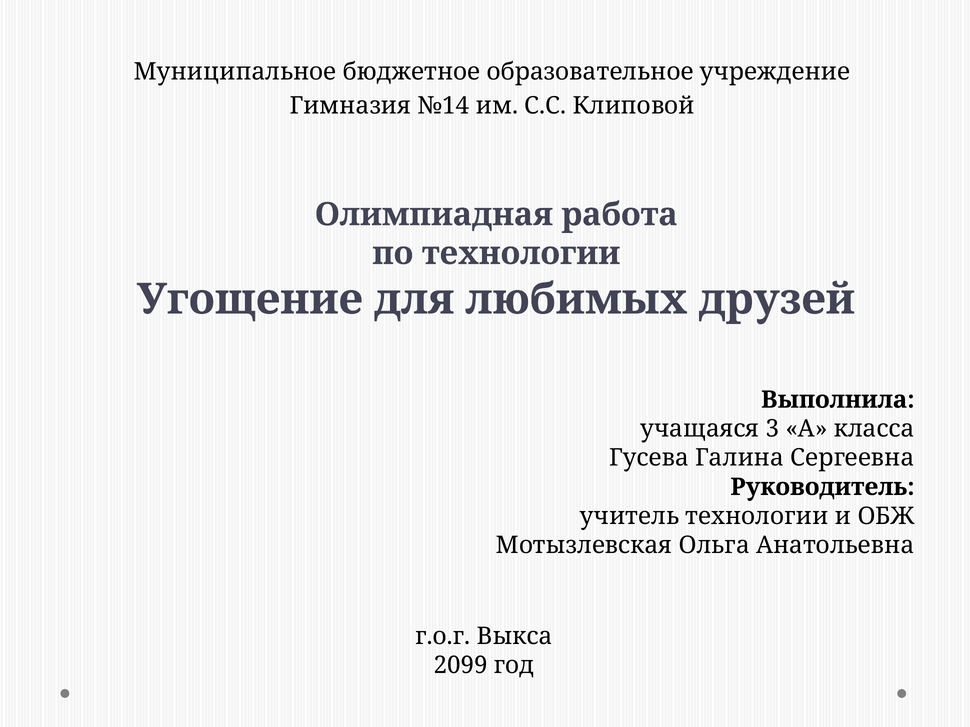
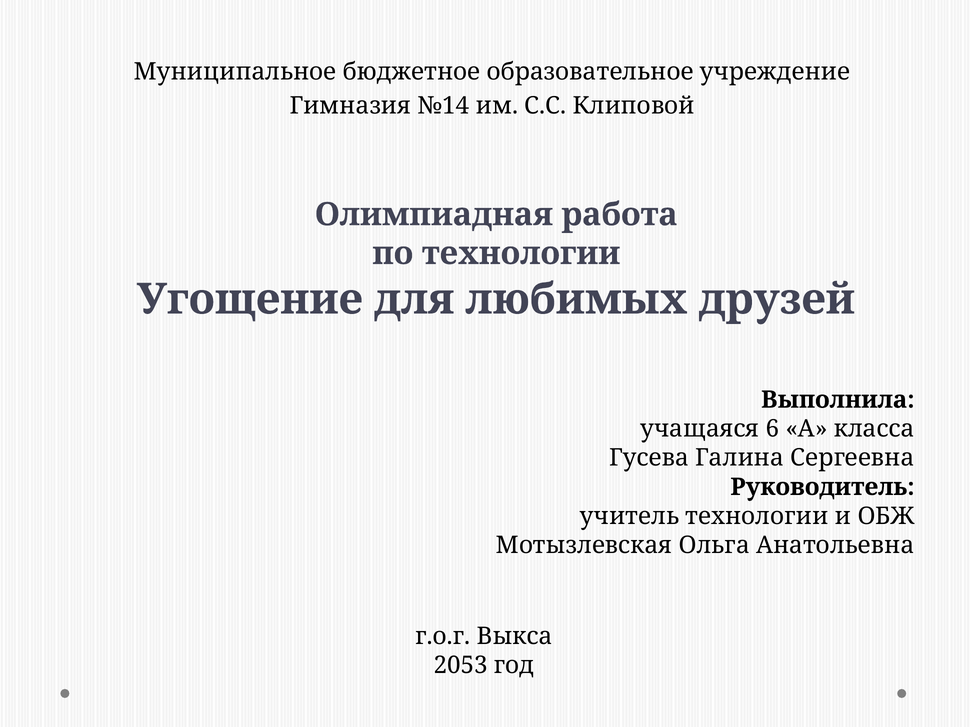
3: 3 -> 6
2099: 2099 -> 2053
